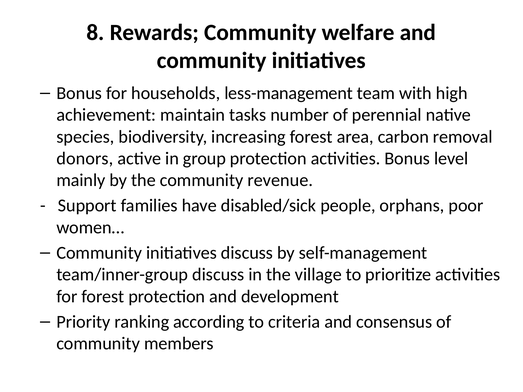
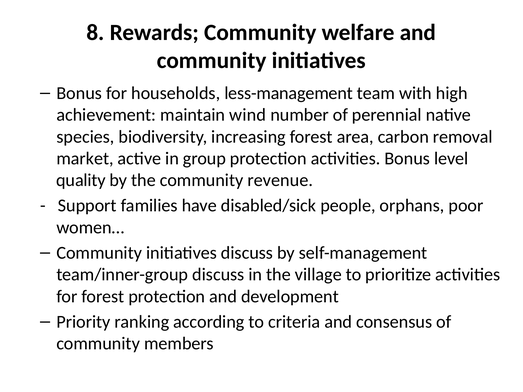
tasks: tasks -> wind
donors: donors -> market
mainly: mainly -> quality
